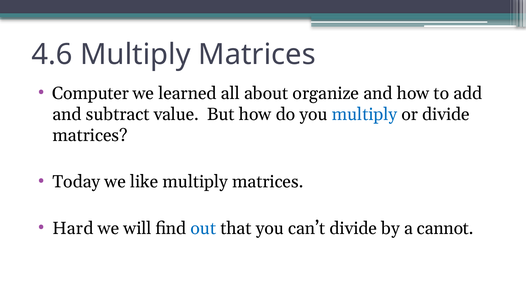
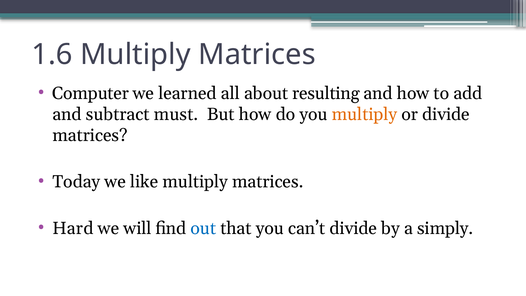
4.6: 4.6 -> 1.6
organize: organize -> resulting
value: value -> must
multiply at (364, 114) colour: blue -> orange
cannot: cannot -> simply
